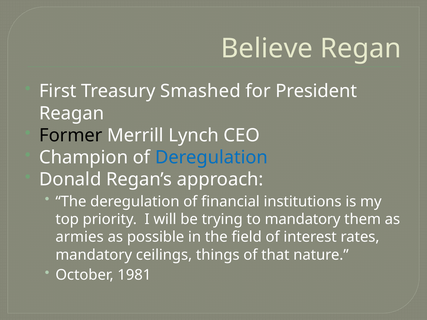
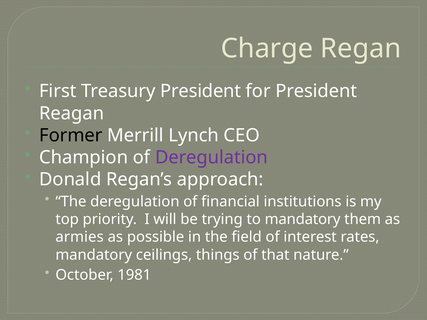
Believe: Believe -> Charge
Treasury Smashed: Smashed -> President
Deregulation at (211, 158) colour: blue -> purple
